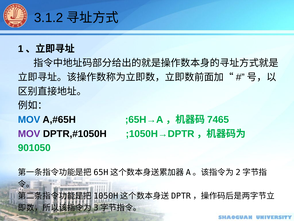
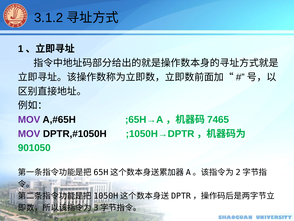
MOV at (29, 119) colour: blue -> purple
